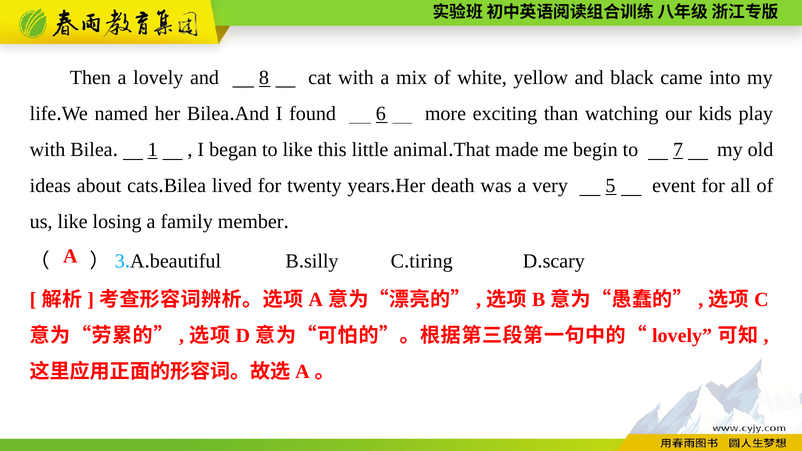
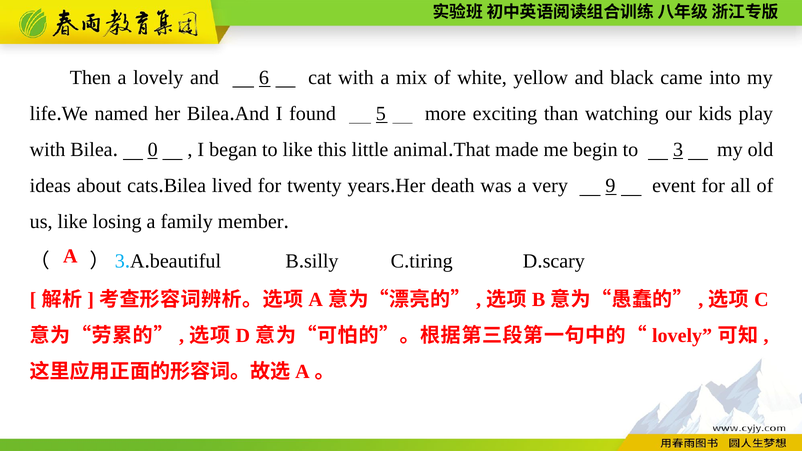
8: 8 -> 6
6: 6 -> 5
1: 1 -> 0
7: 7 -> 3
5: 5 -> 9
